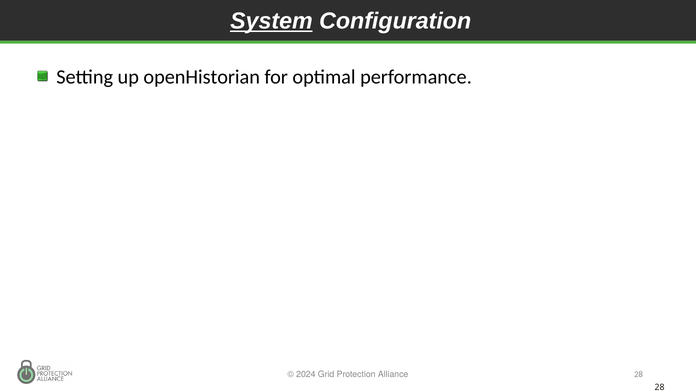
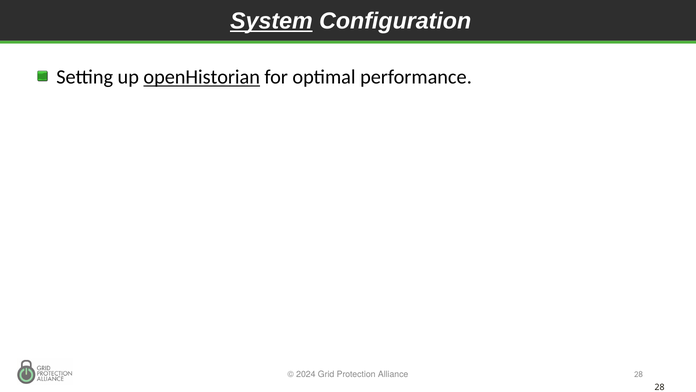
openHistorian underline: none -> present
